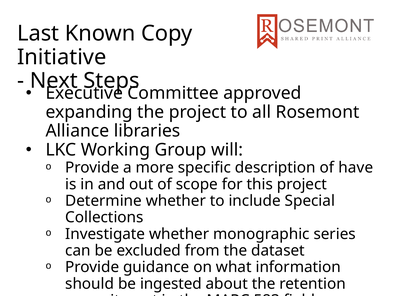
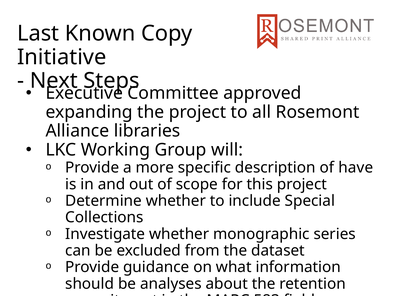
ingested: ingested -> analyses
